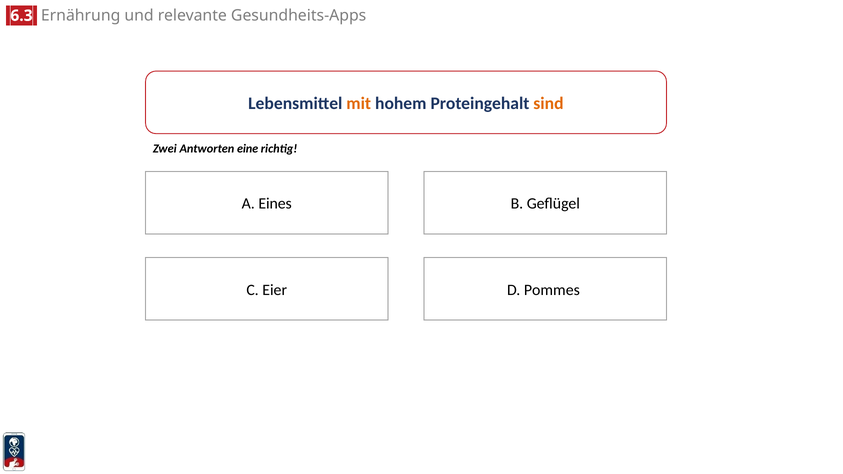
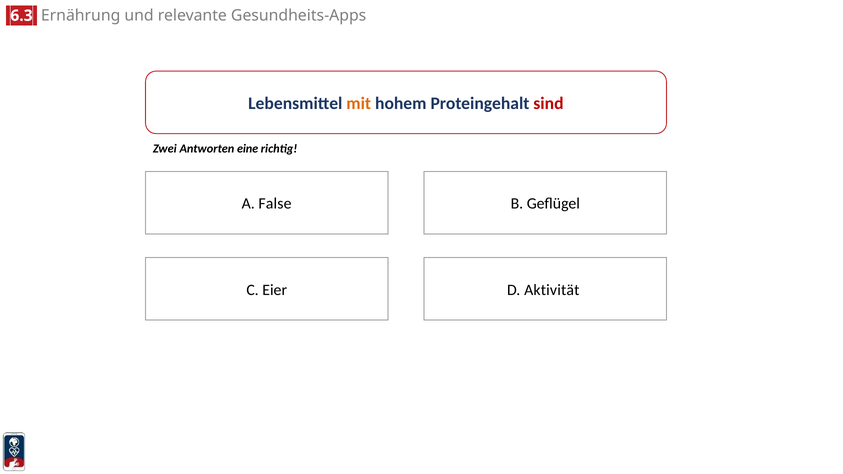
sind colour: orange -> red
Eines: Eines -> False
Pommes: Pommes -> Aktivität
